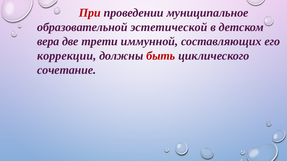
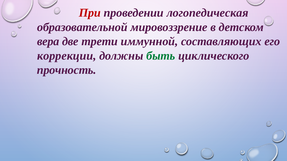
муниципальное: муниципальное -> логопедическая
эстетической: эстетической -> мировоззрение
быть colour: red -> green
сочетание: сочетание -> прочность
